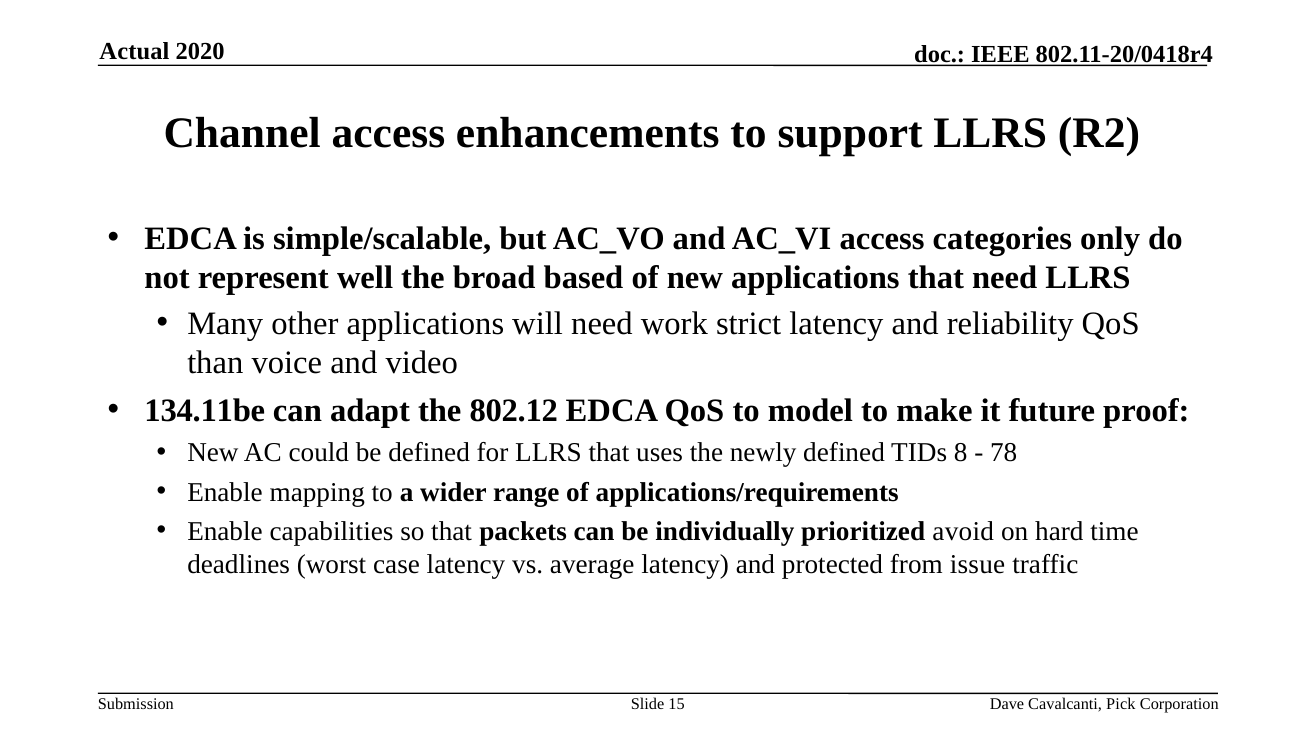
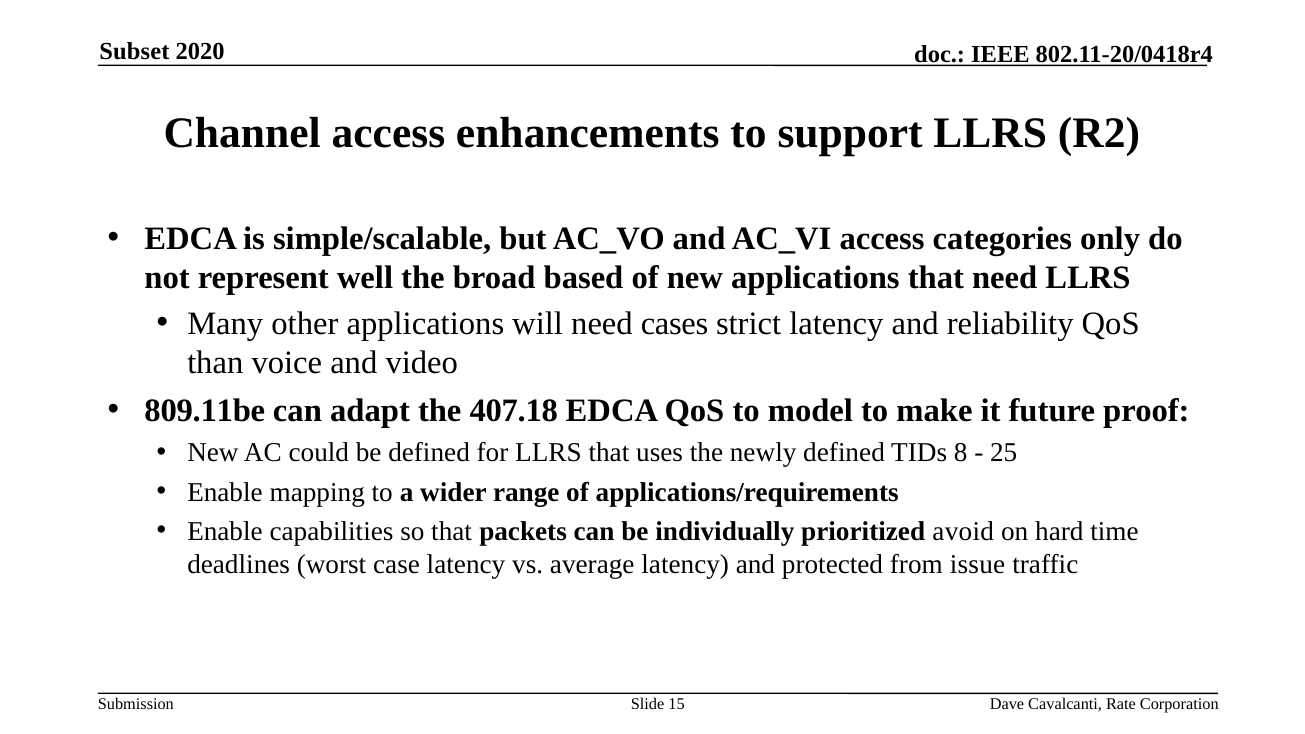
Actual: Actual -> Subset
work: work -> cases
134.11be: 134.11be -> 809.11be
802.12: 802.12 -> 407.18
78: 78 -> 25
Pick: Pick -> Rate
